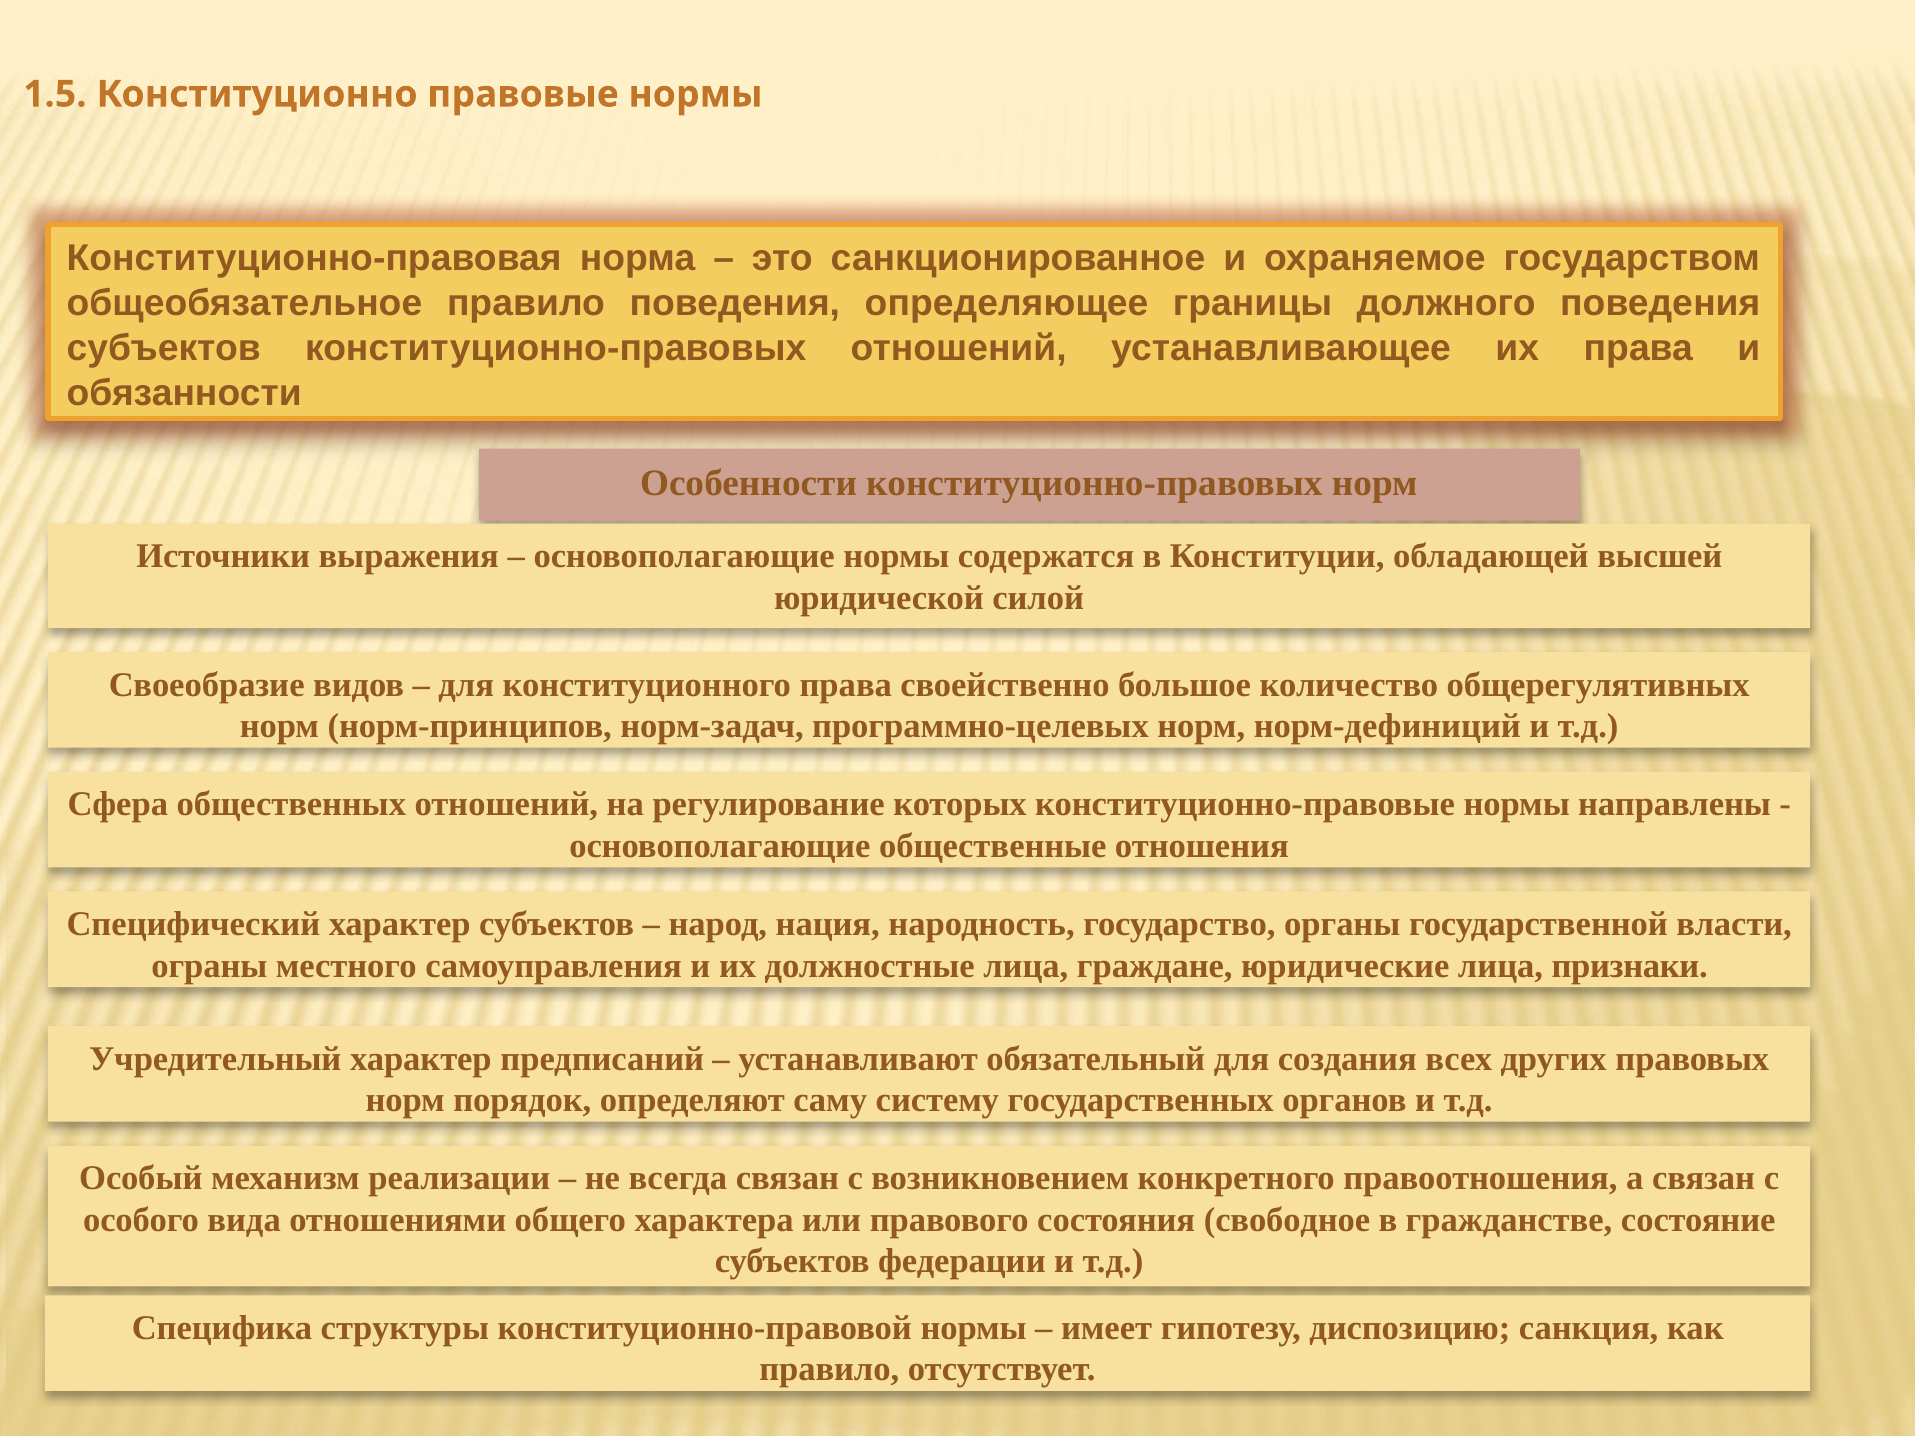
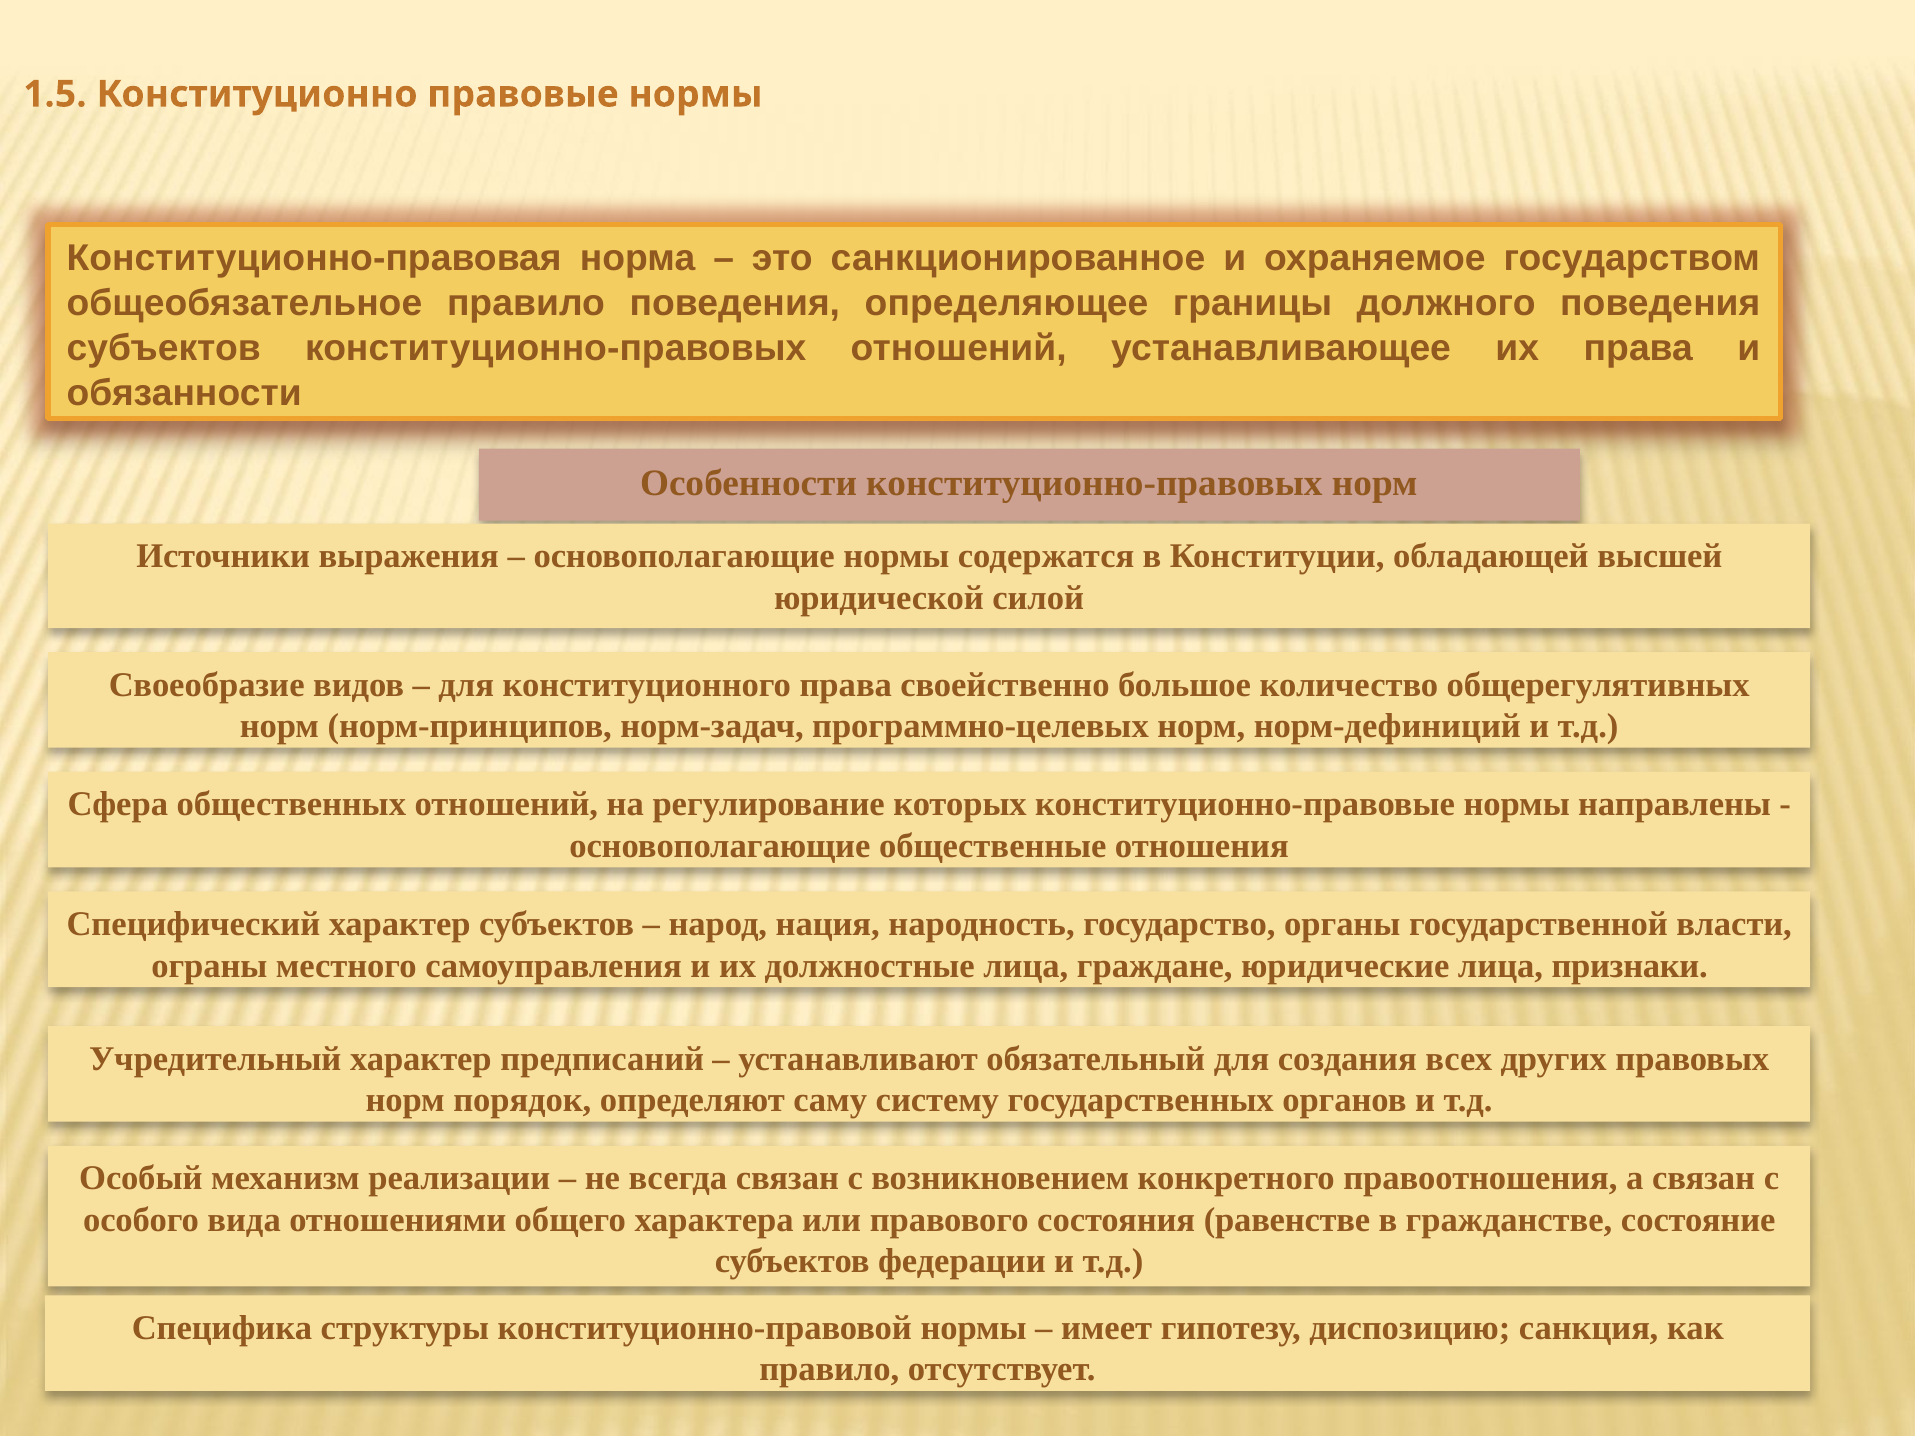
свободное: свободное -> равенстве
